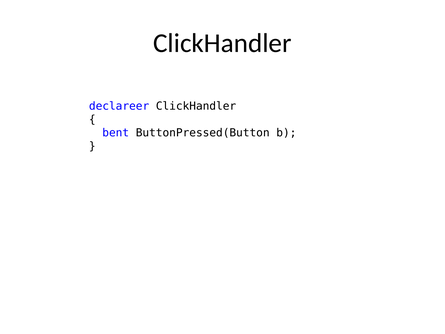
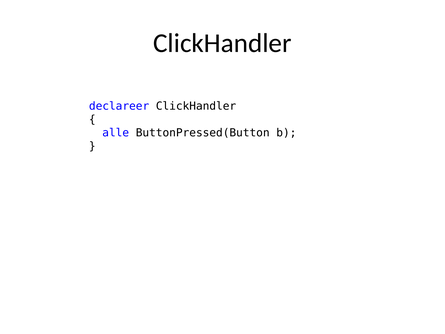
bent: bent -> alle
